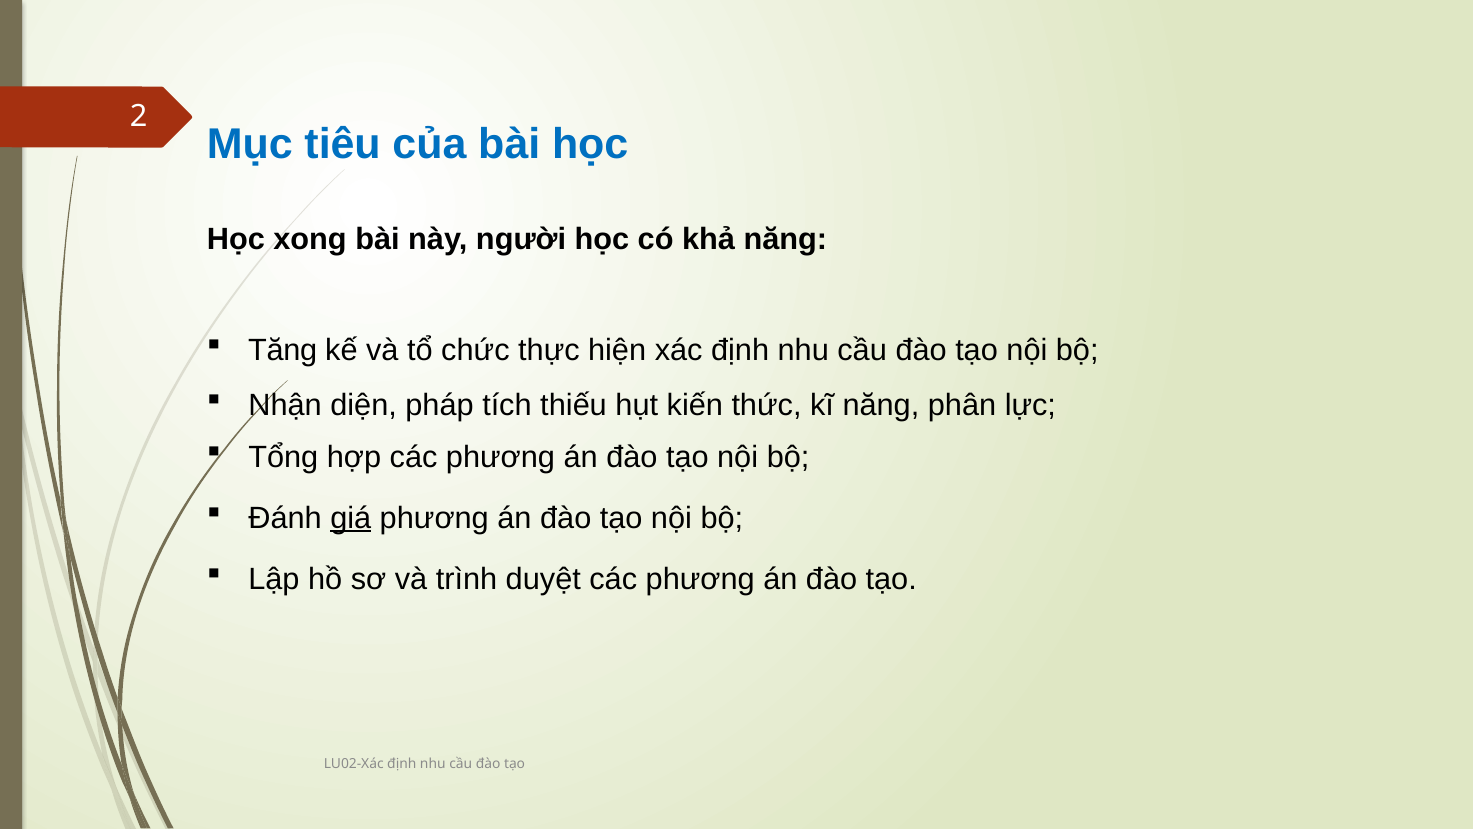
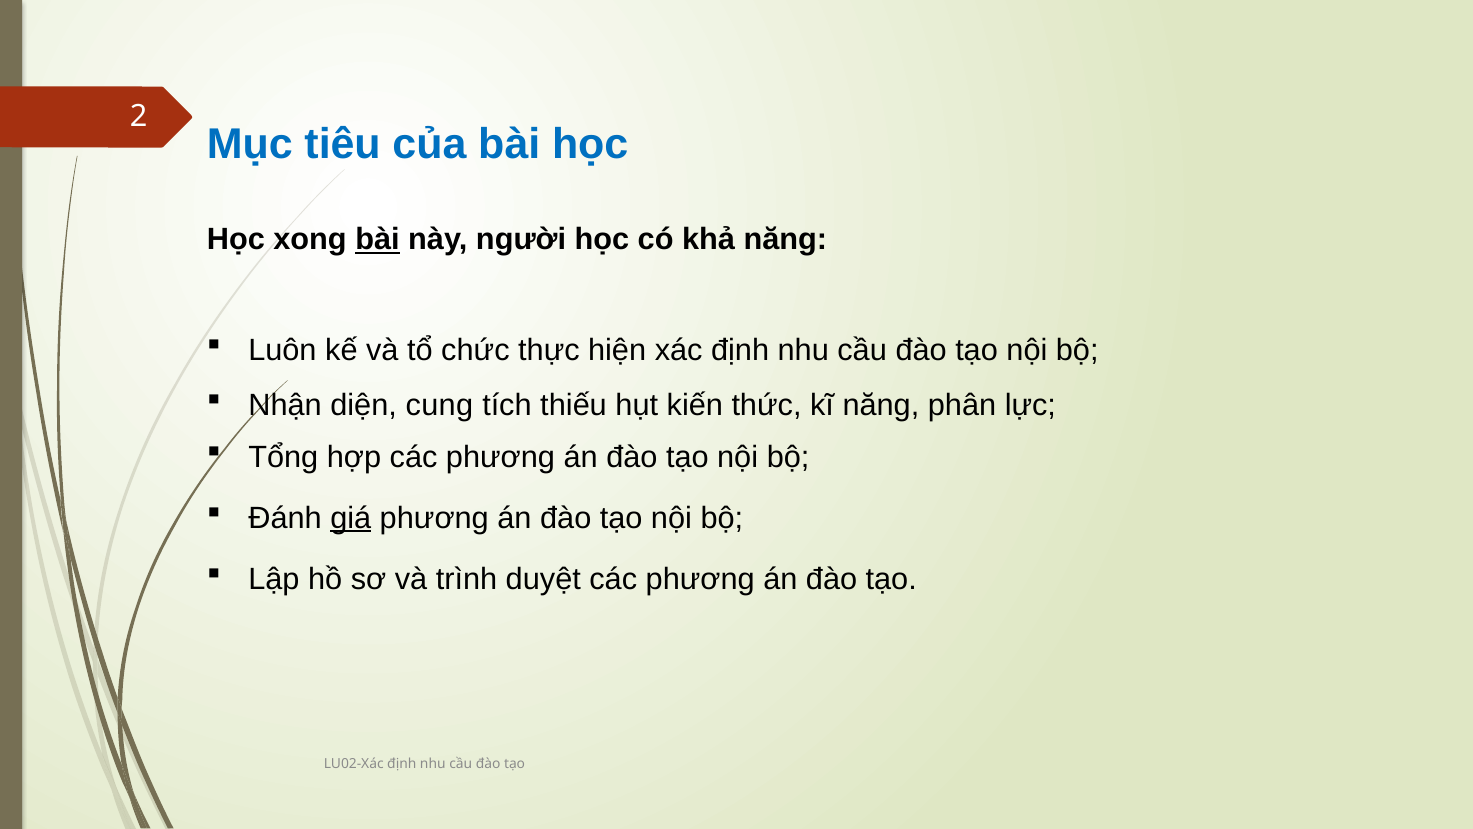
bài at (378, 240) underline: none -> present
Tăng: Tăng -> Luôn
pháp: pháp -> cung
